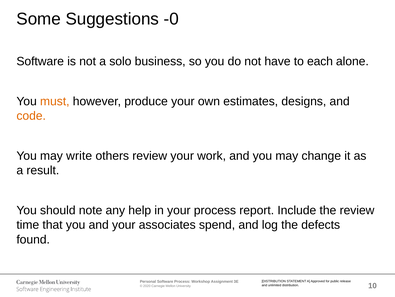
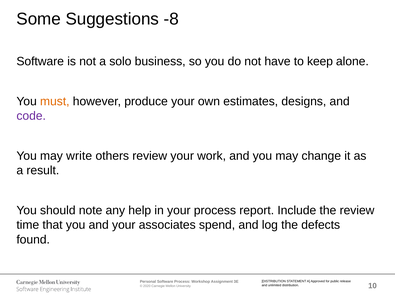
-0: -0 -> -8
each: each -> keep
code colour: orange -> purple
